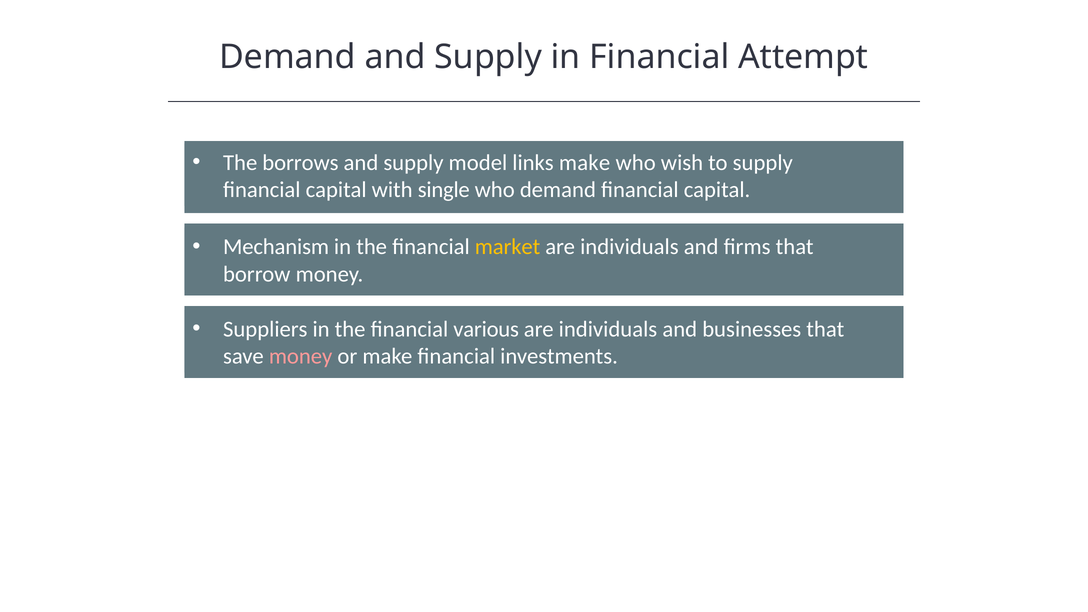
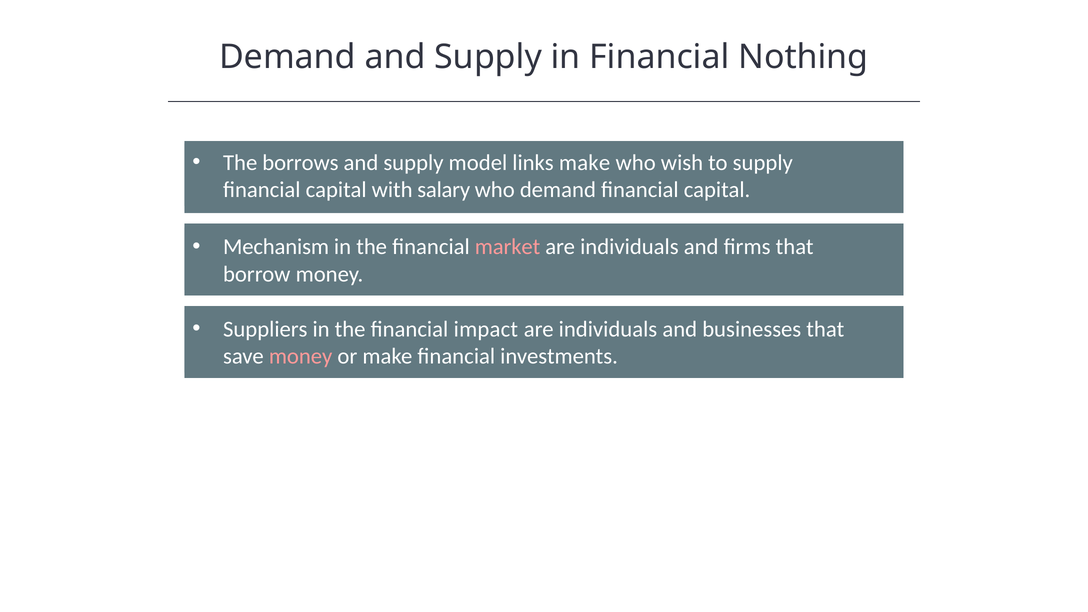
Attempt: Attempt -> Nothing
single: single -> salary
market colour: yellow -> pink
various: various -> impact
